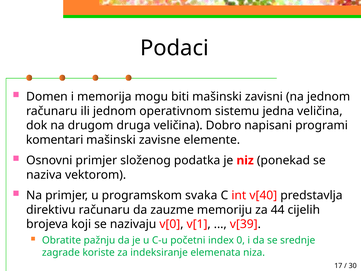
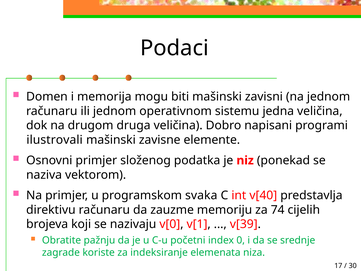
komentari: komentari -> ilustrovali
44: 44 -> 74
